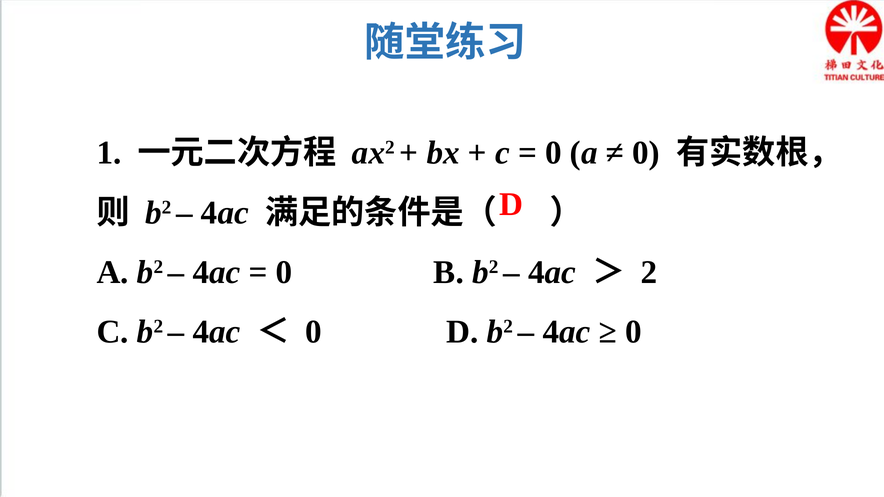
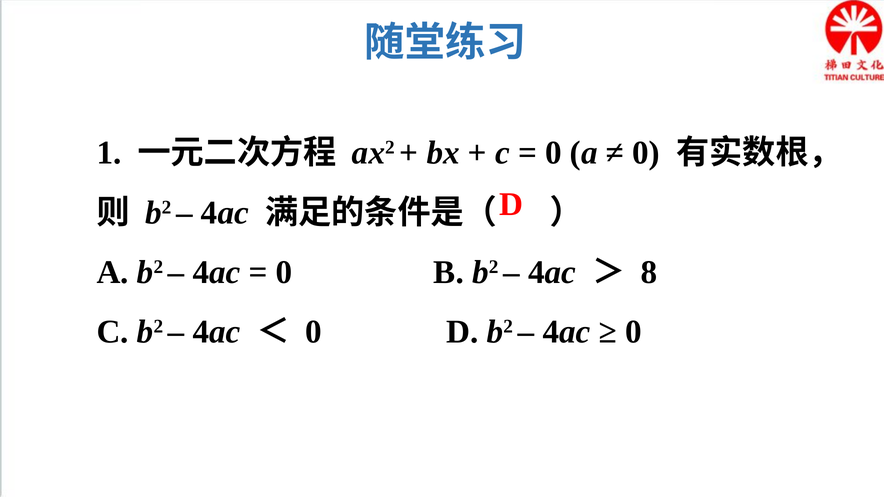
2: 2 -> 8
